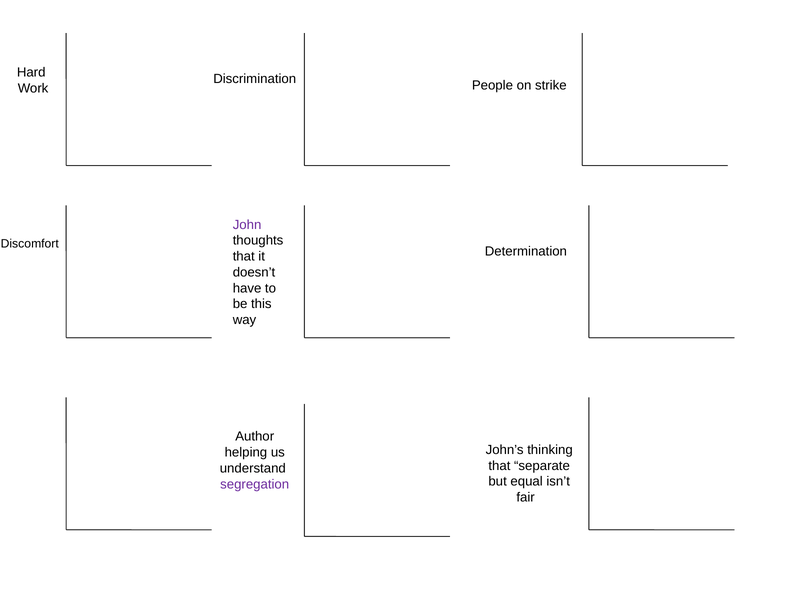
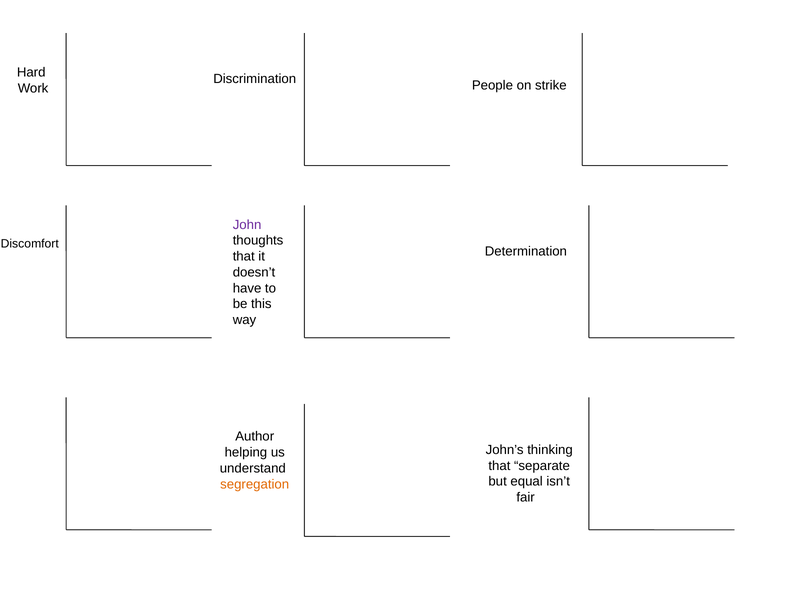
segregation colour: purple -> orange
